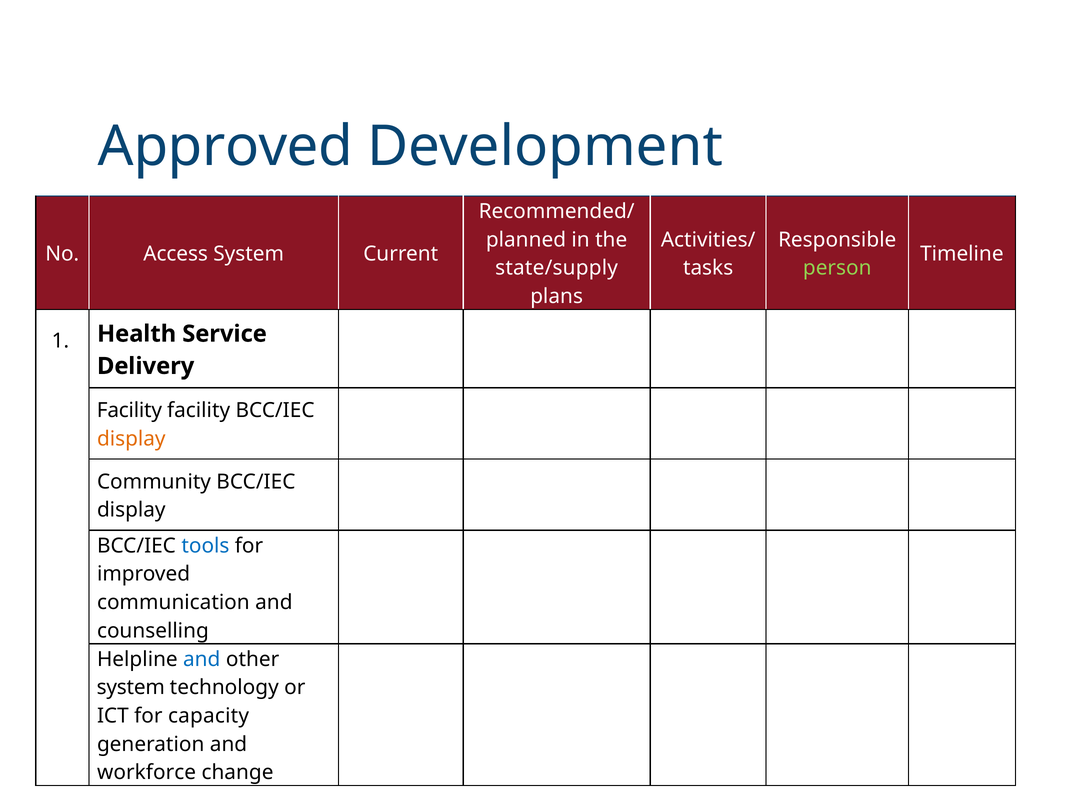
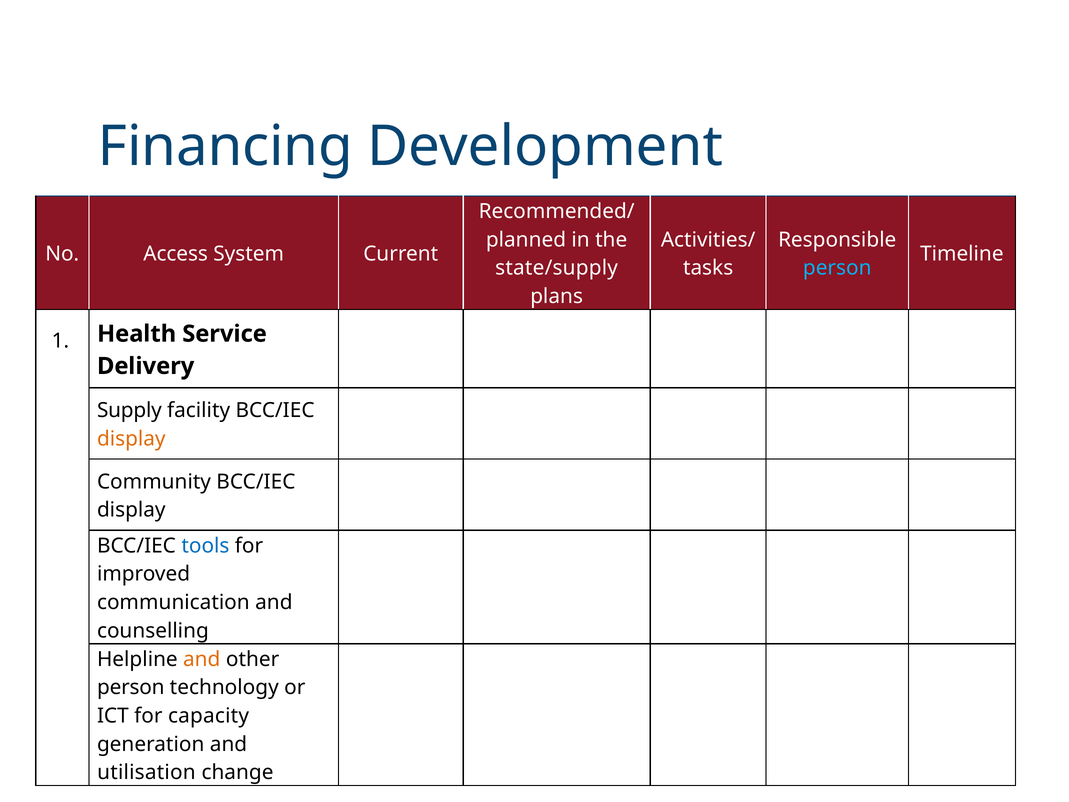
Approved: Approved -> Financing
person at (837, 268) colour: light green -> light blue
Facility at (129, 410): Facility -> Supply
and at (202, 659) colour: blue -> orange
system at (131, 687): system -> person
workforce: workforce -> utilisation
